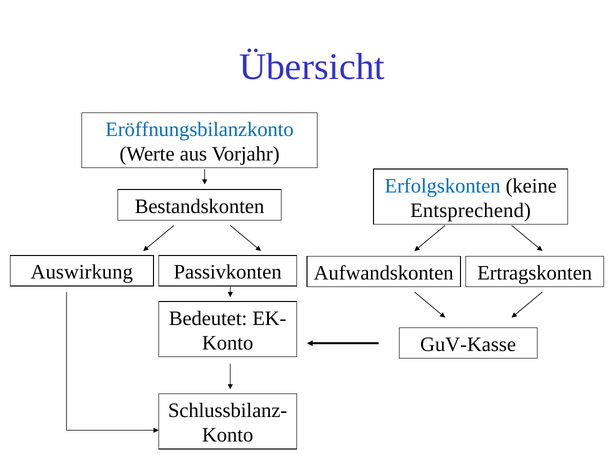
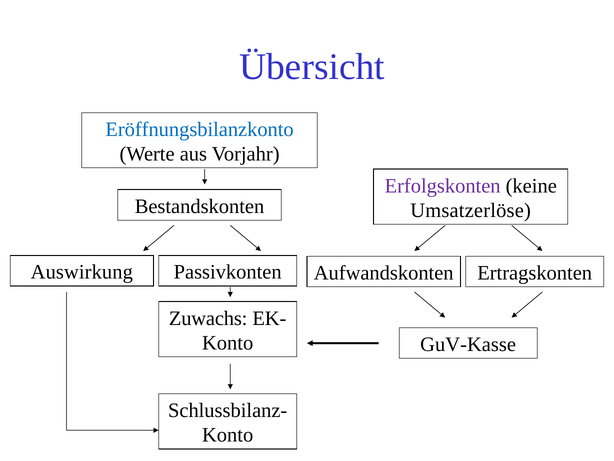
Erfolgskonten colour: blue -> purple
Entsprechend: Entsprechend -> Umsatzerlöse
Bedeutet: Bedeutet -> Zuwachs
